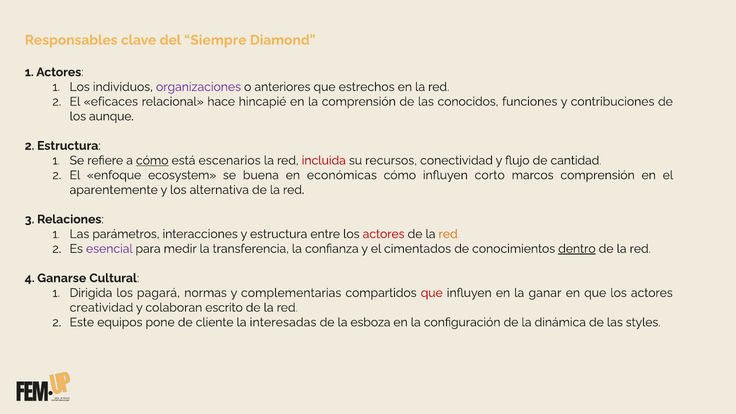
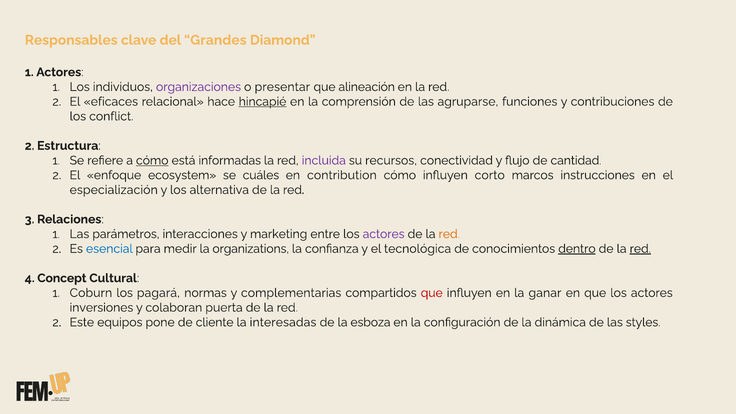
Siempre: Siempre -> Grandes
anteriores: anteriores -> presentar
estrechos: estrechos -> alineación
hincapié underline: none -> present
conocidos: conocidos -> agruparse
aunque: aunque -> conflict
escenarios: escenarios -> informadas
incluida colour: red -> purple
buena: buena -> cuáles
económicas: económicas -> contribution
marcos comprensión: comprensión -> instrucciones
aparentemente: aparentemente -> especialización
y estructura: estructura -> marketing
actores at (384, 234) colour: red -> purple
esencial colour: purple -> blue
transferencia: transferencia -> organizations
cimentados: cimentados -> tecnológica
red at (640, 249) underline: none -> present
Ganarse: Ganarse -> Concept
Dirigida: Dirigida -> Coburn
creatividad: creatividad -> inversiones
escrito: escrito -> puerta
